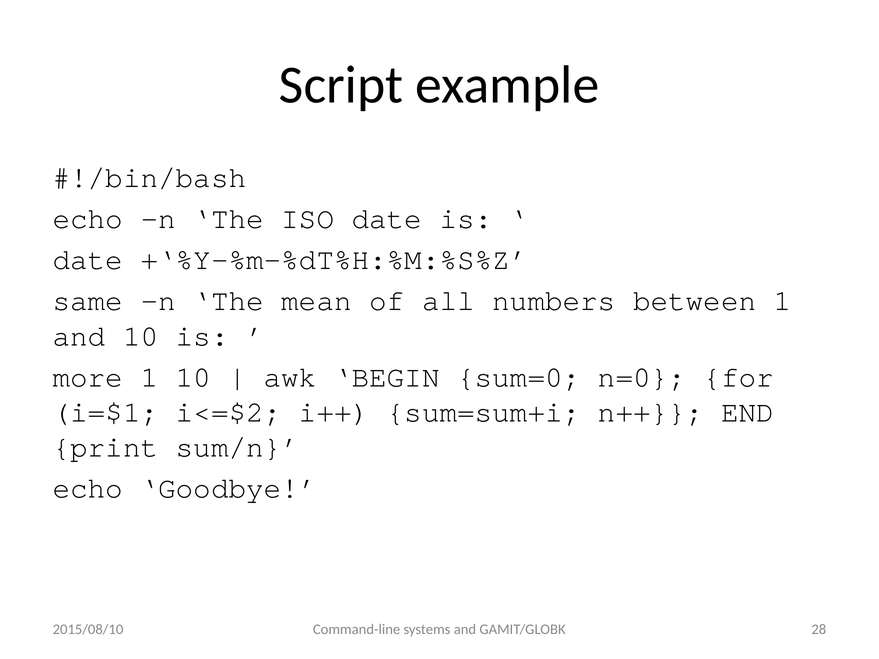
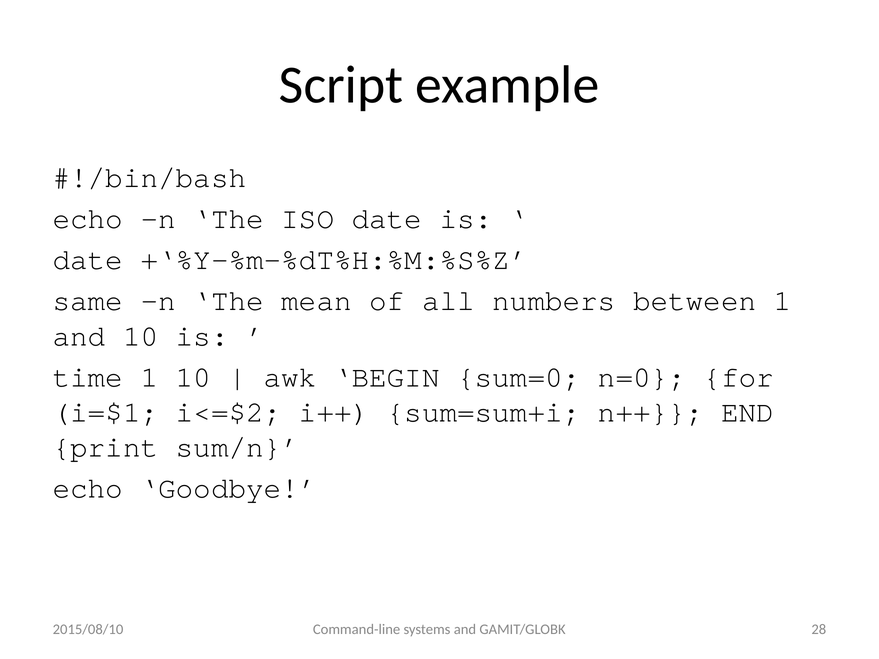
more: more -> time
